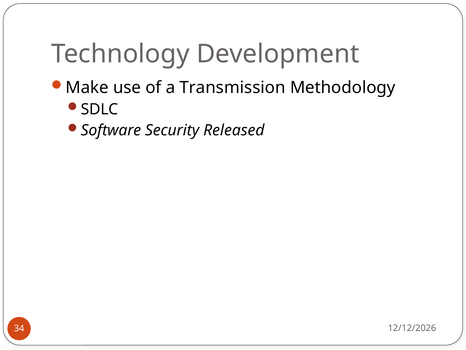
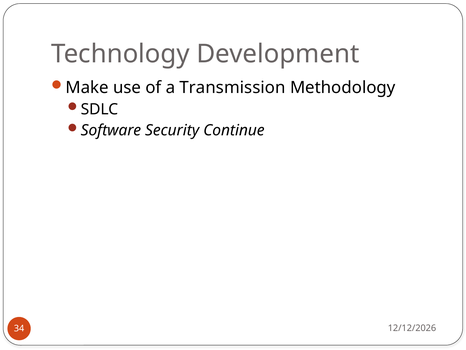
Released: Released -> Continue
